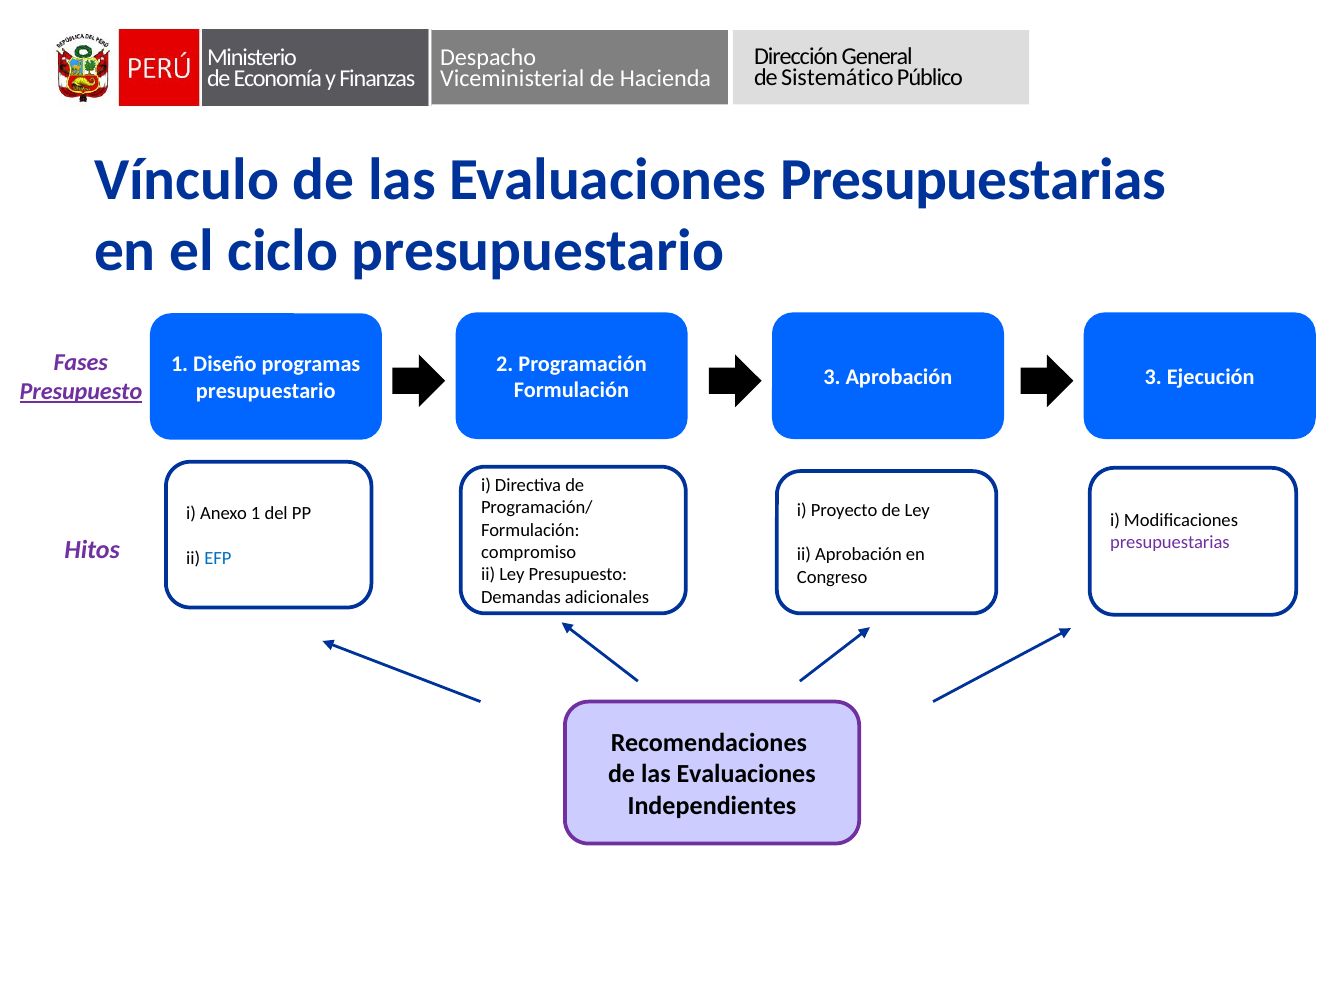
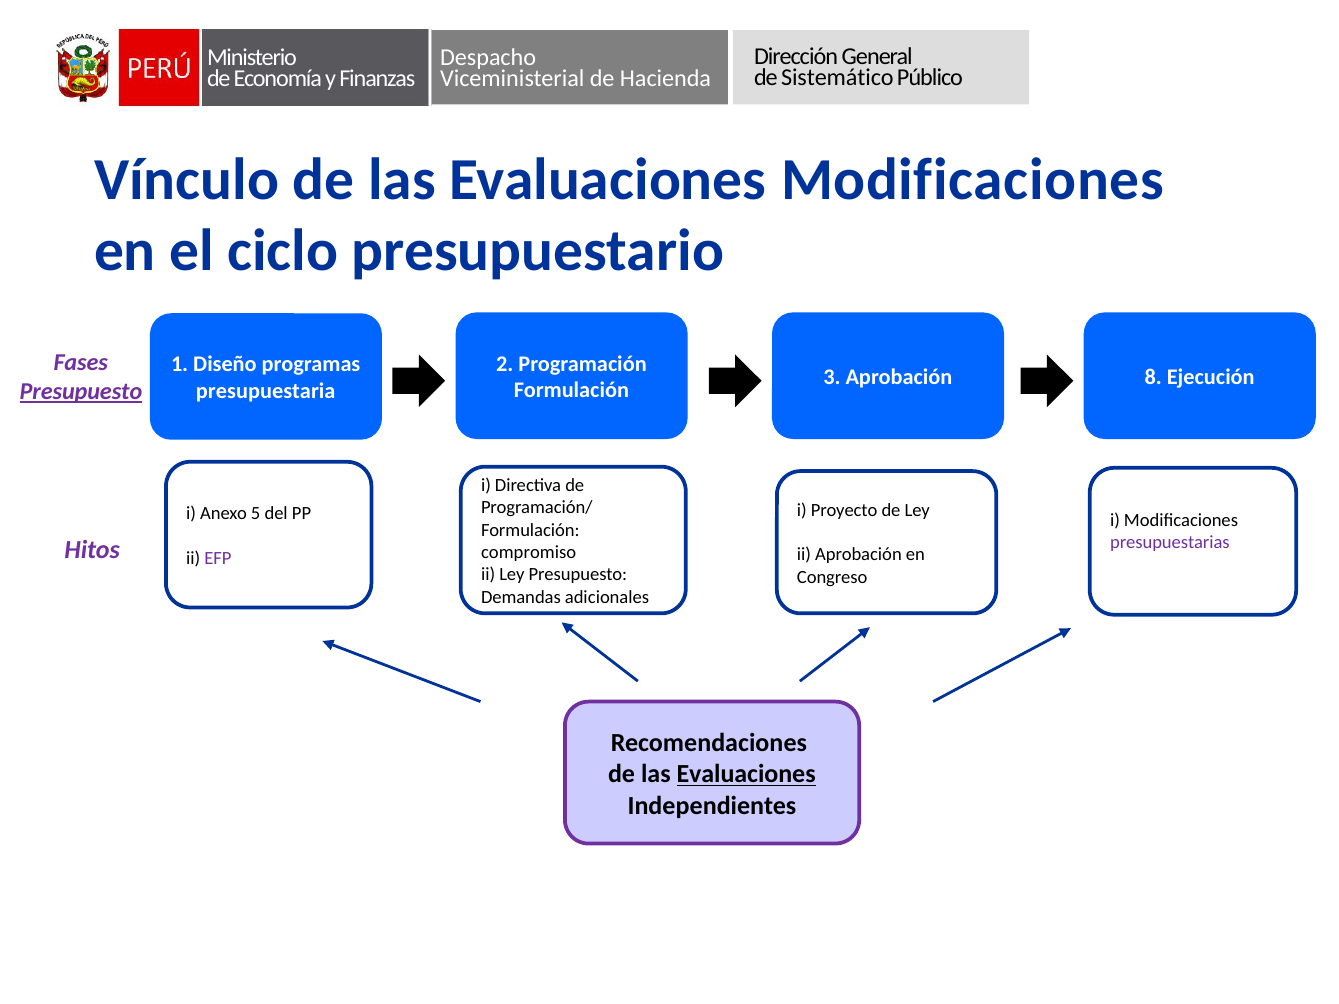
Evaluaciones Presupuestarias: Presupuestarias -> Modificaciones
Aprobación 3: 3 -> 8
presupuestario at (266, 391): presupuestario -> presupuestaria
Anexo 1: 1 -> 5
EFP colour: blue -> purple
Evaluaciones at (746, 775) underline: none -> present
